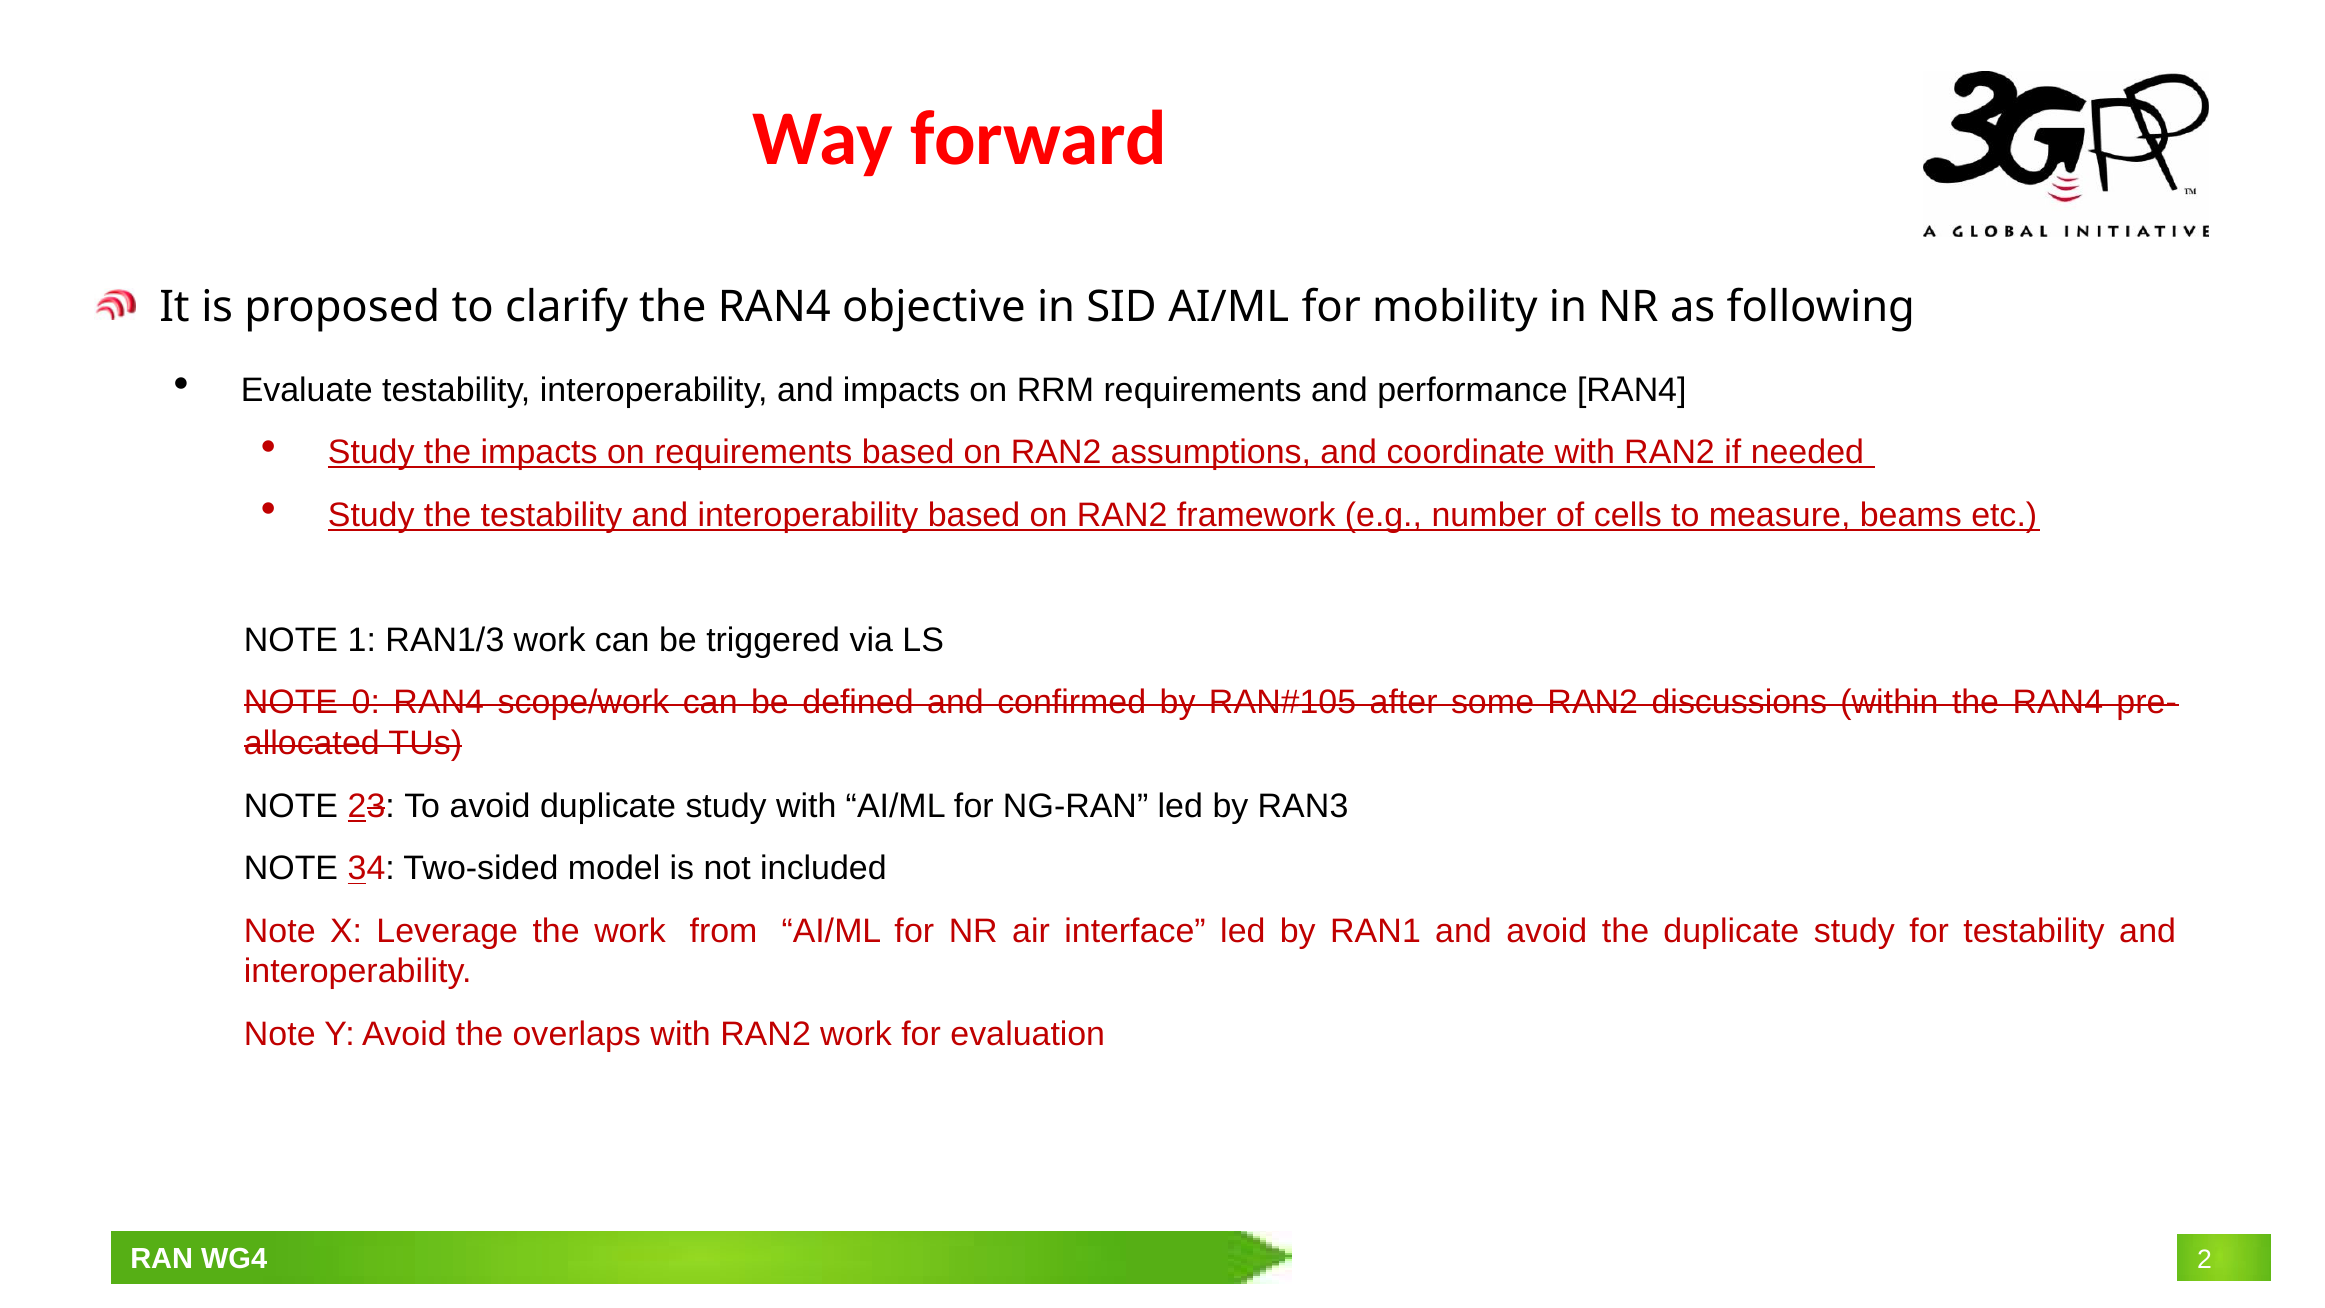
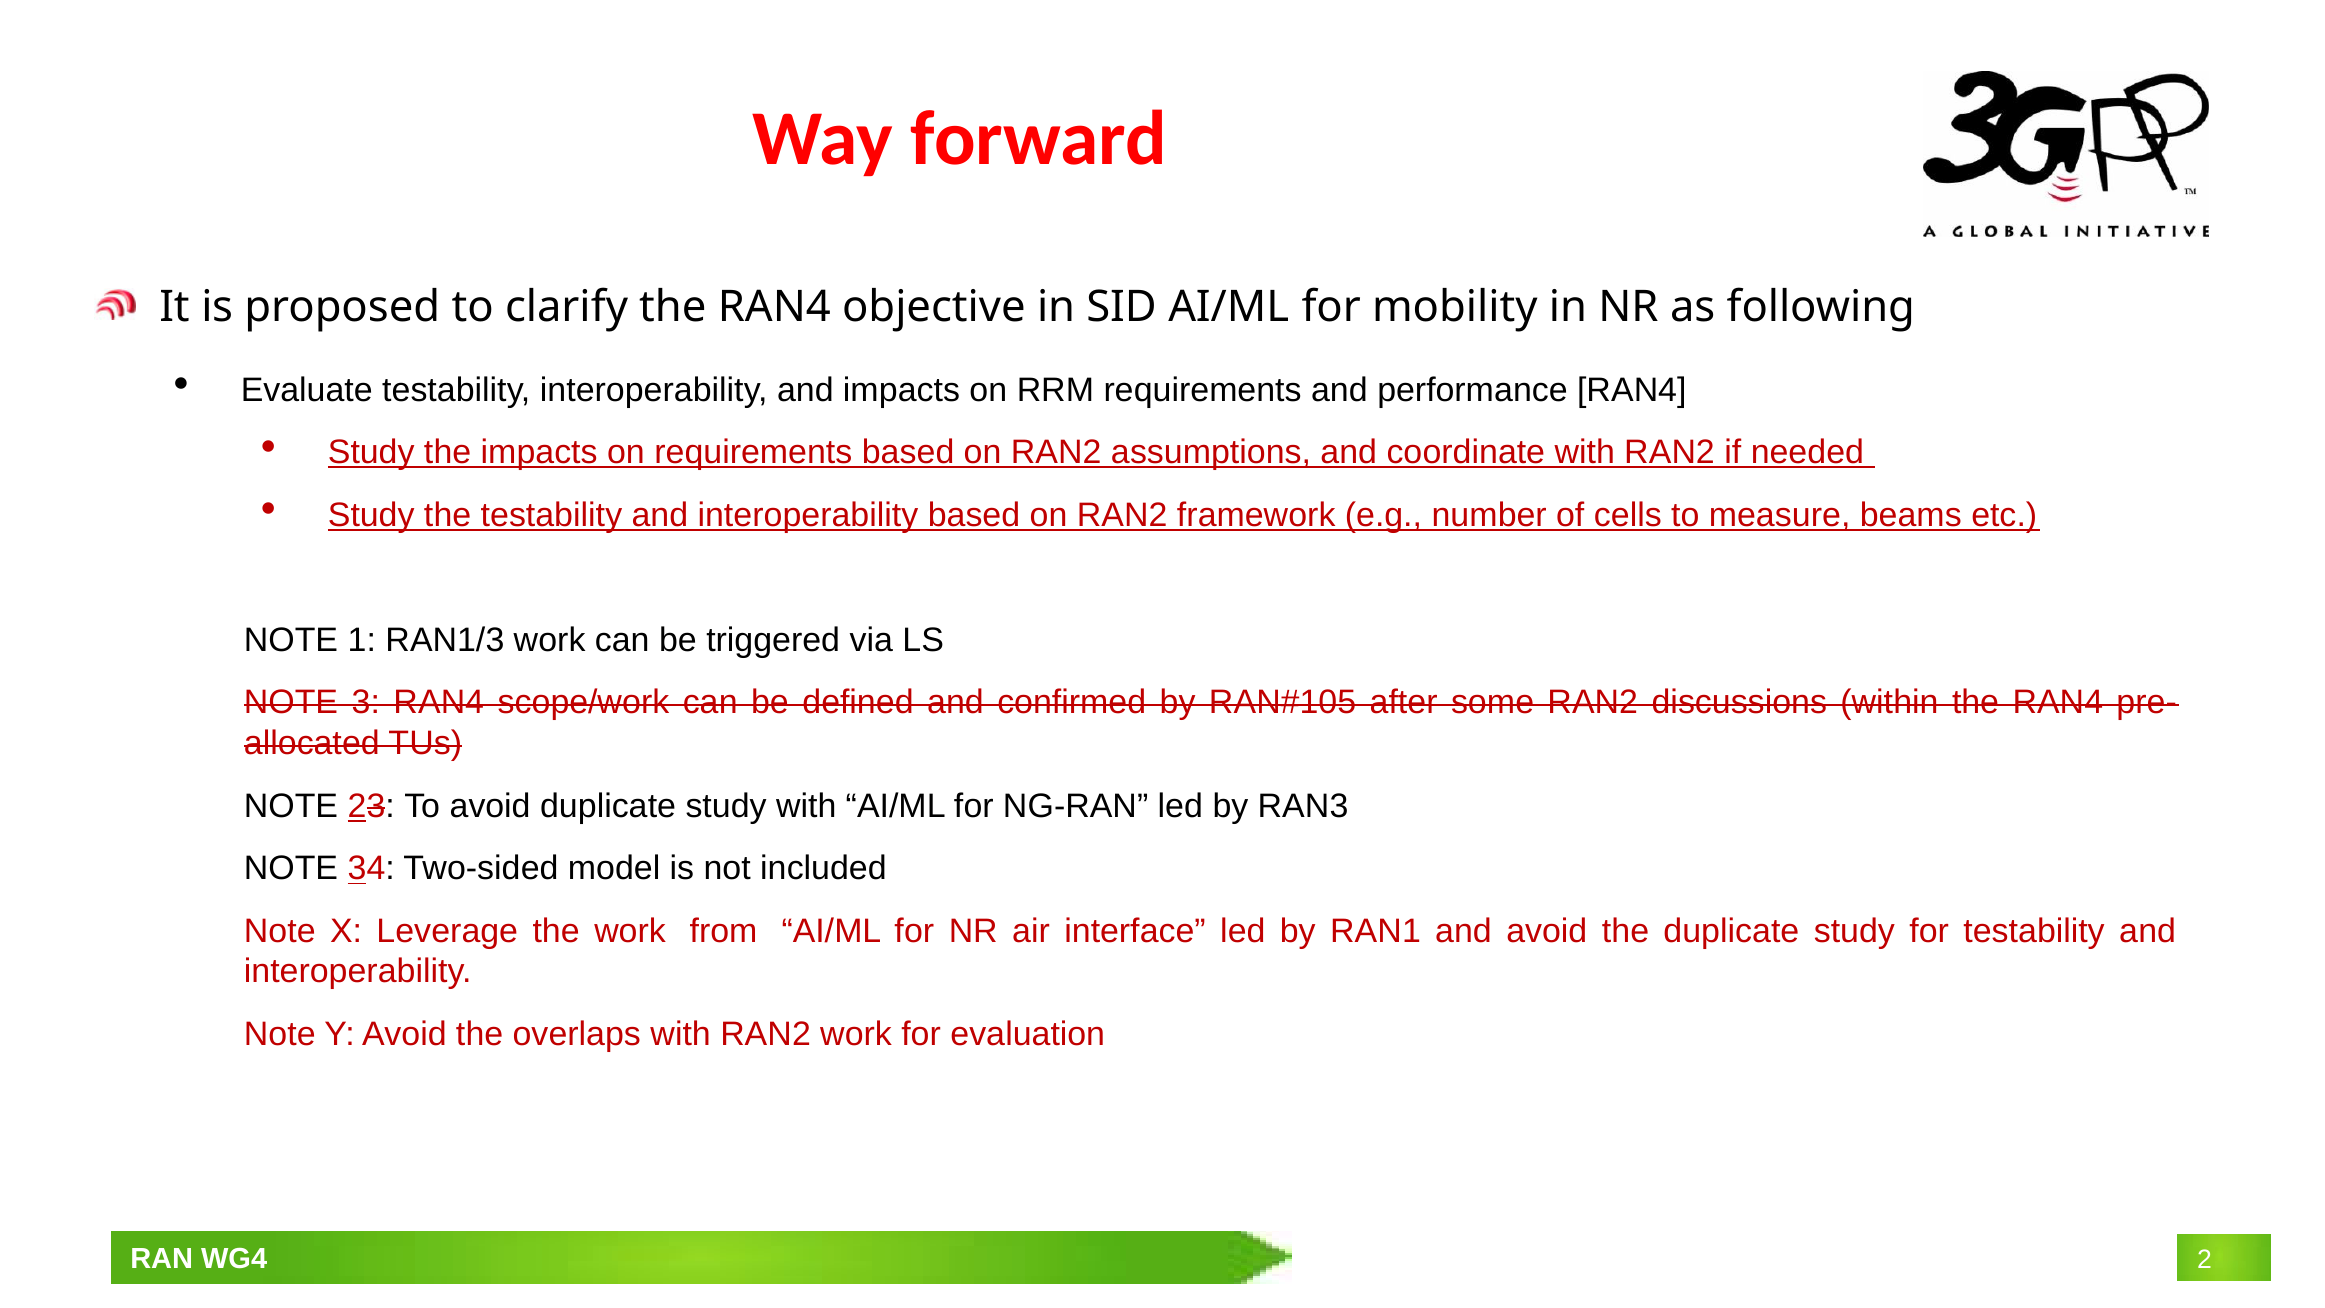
0: 0 -> 3
